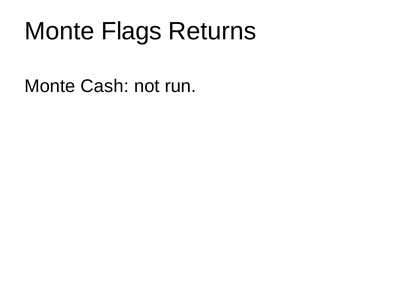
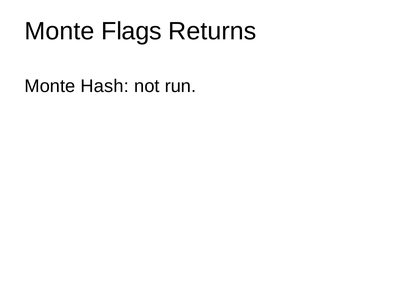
Cash: Cash -> Hash
